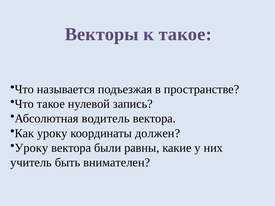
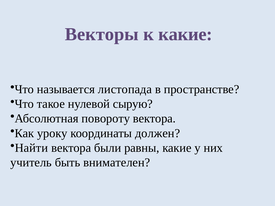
к такое: такое -> какие
подъезжая: подъезжая -> листопада
запись: запись -> сырую
водитель: водитель -> повороту
Уроку at (31, 148): Уроку -> Найти
